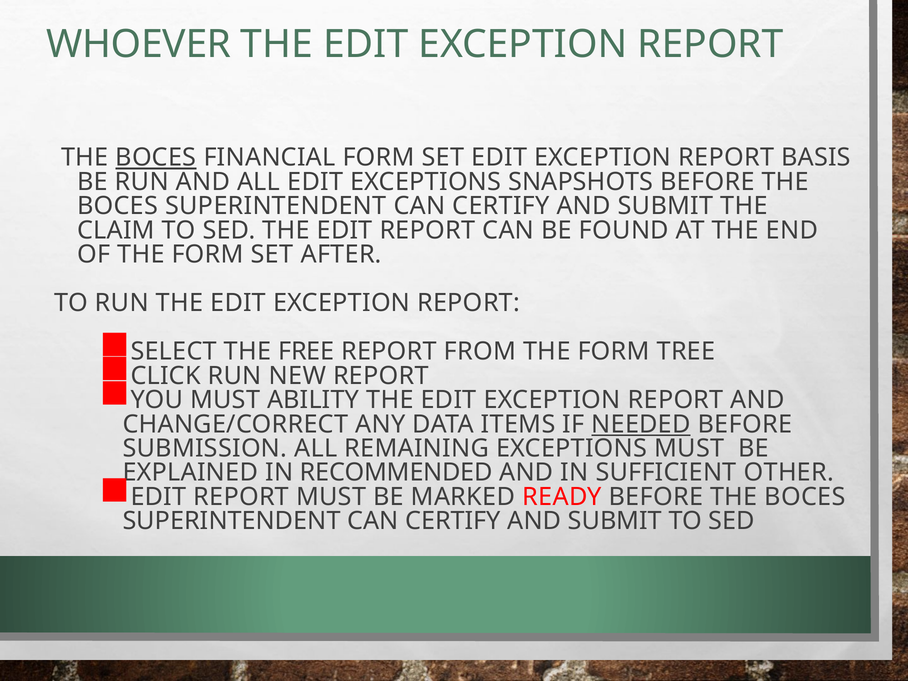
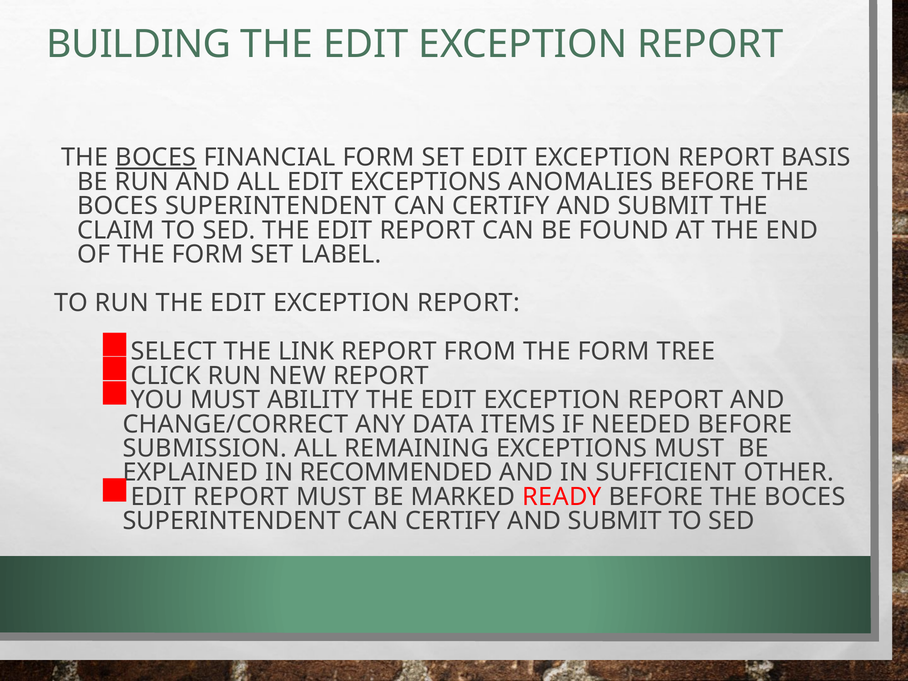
WHOEVER: WHOEVER -> BUILDING
SNAPSHOTS: SNAPSHOTS -> ANOMALIES
AFTER: AFTER -> LABEL
FREE: FREE -> LINK
NEEDED underline: present -> none
